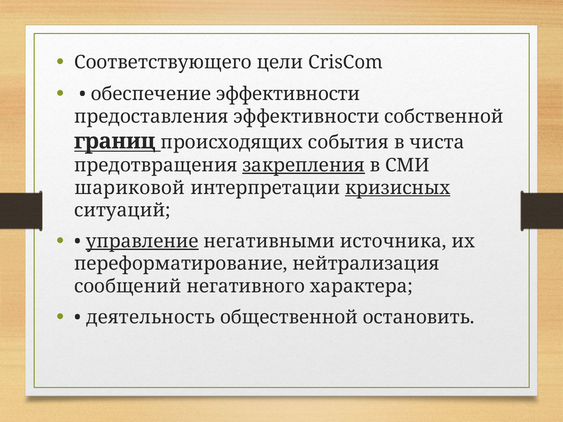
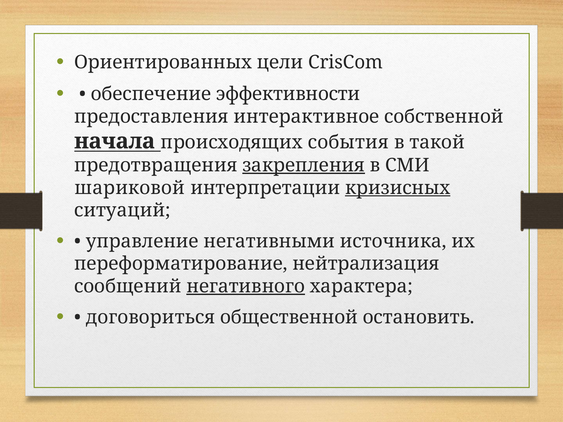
Соответствующего: Соответствующего -> Ориентированных
предоставления эффективности: эффективности -> интерактивное
границ: границ -> начала
чиста: чиста -> такой
управление underline: present -> none
негативного underline: none -> present
деятельность: деятельность -> договориться
